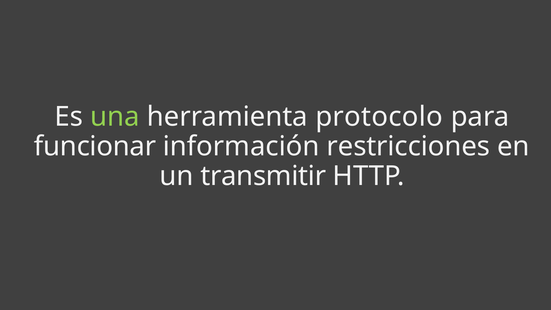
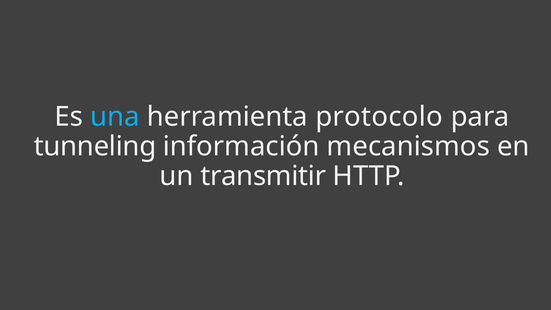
una colour: light green -> light blue
funcionar: funcionar -> tunneling
restricciones: restricciones -> mecanismos
